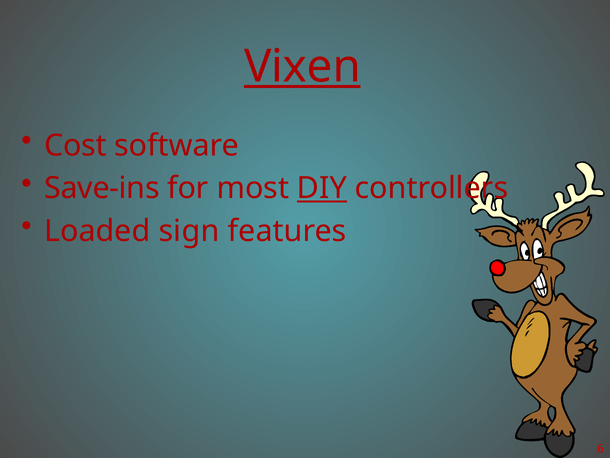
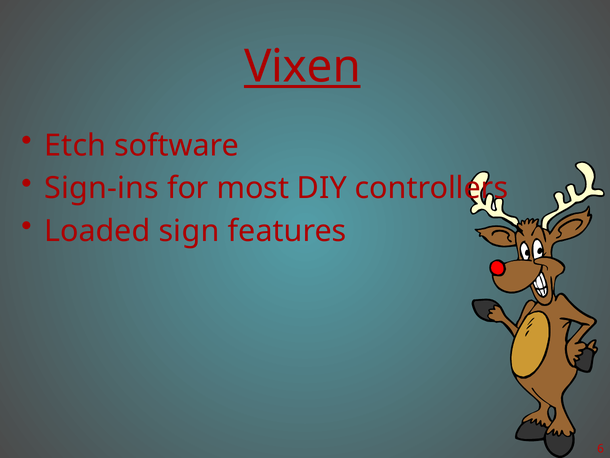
Cost: Cost -> Etch
Save-ins: Save-ins -> Sign-ins
DIY underline: present -> none
